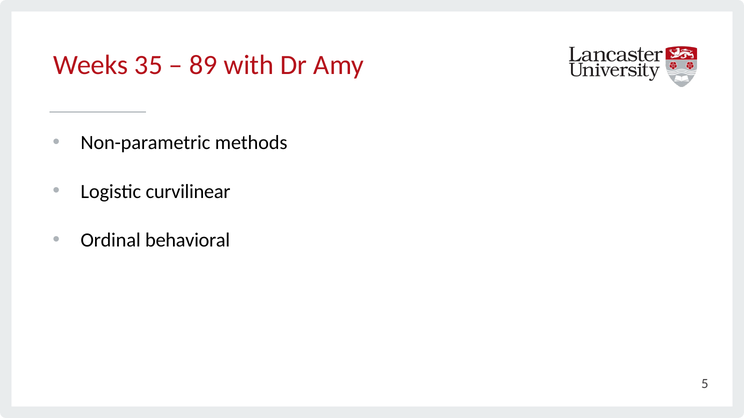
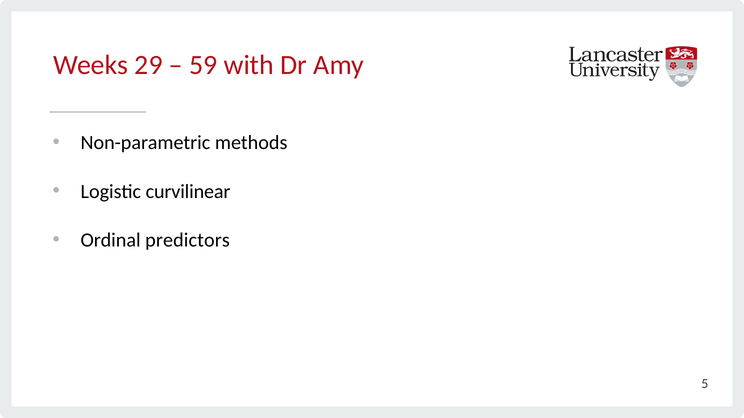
35: 35 -> 29
89: 89 -> 59
behavioral: behavioral -> predictors
